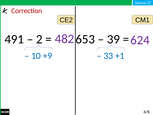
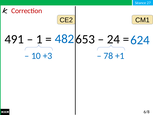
39: 39 -> 24
624 colour: purple -> blue
2: 2 -> 1
482 colour: purple -> blue
33: 33 -> 78
+9: +9 -> +3
